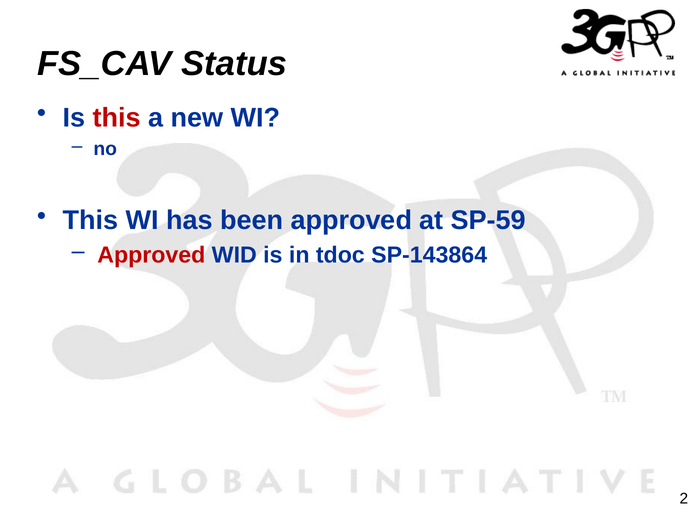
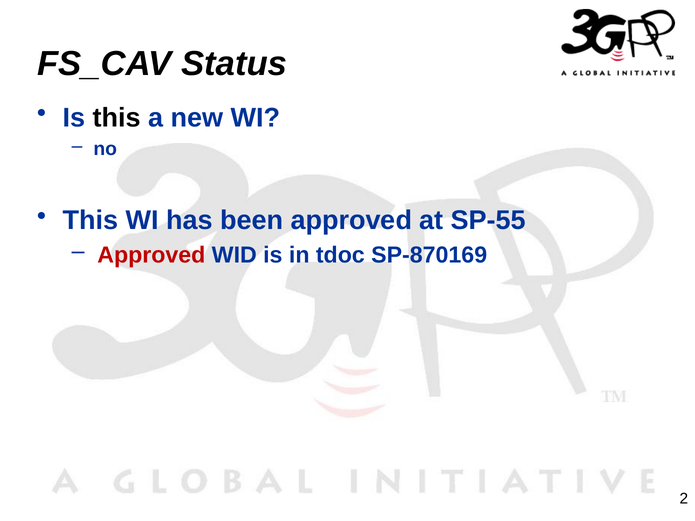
this at (117, 118) colour: red -> black
SP-59: SP-59 -> SP-55
SP-143864: SP-143864 -> SP-870169
